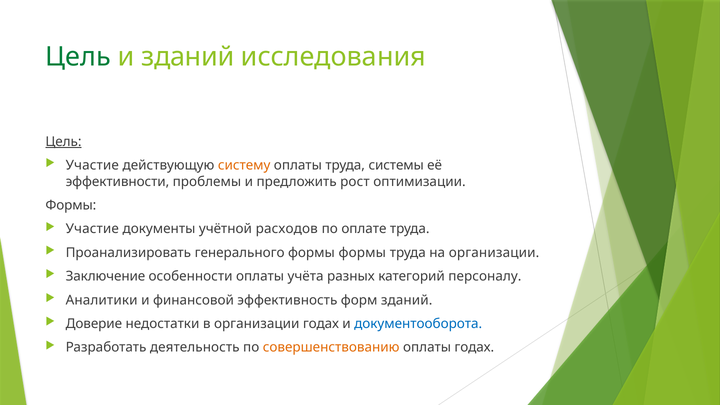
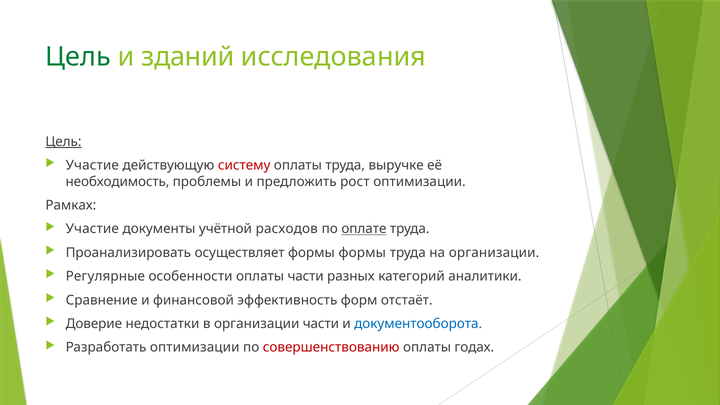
систему colour: orange -> red
системы: системы -> выручке
эффективности: эффективности -> необходимость
Формы at (71, 205): Формы -> Рамках
оплате underline: none -> present
генерального: генерального -> осуществляет
Заключение: Заключение -> Регулярные
оплаты учёта: учёта -> части
персоналу: персоналу -> аналитики
Аналитики: Аналитики -> Сравнение
форм зданий: зданий -> отстаёт
организации годах: годах -> части
Разработать деятельность: деятельность -> оптимизации
совершенствованию colour: orange -> red
